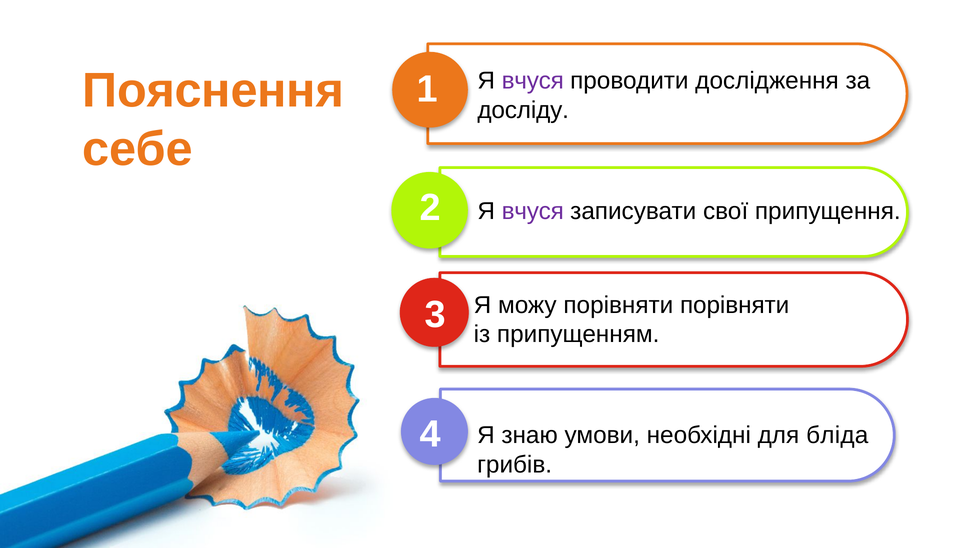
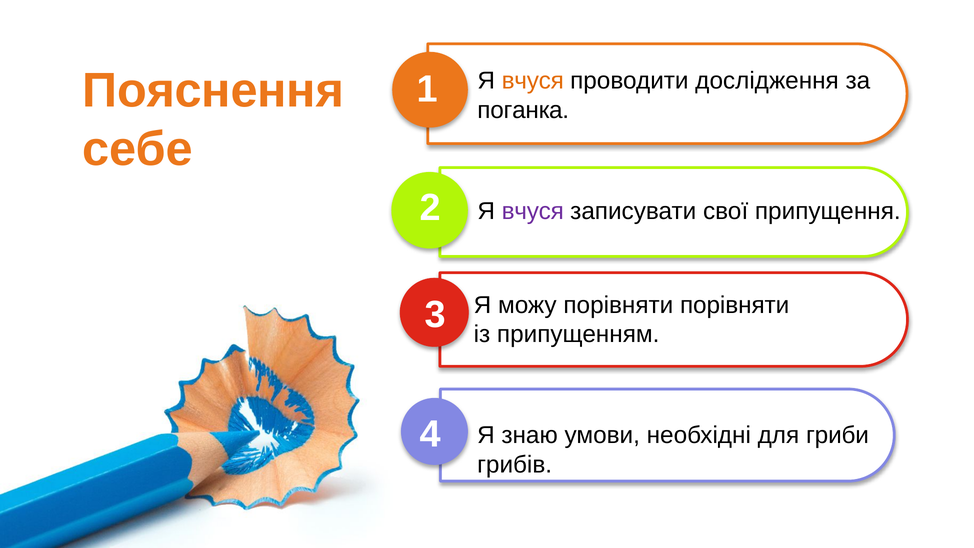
вчуся at (533, 81) colour: purple -> orange
досліду: досліду -> поганка
бліда: бліда -> гриби
